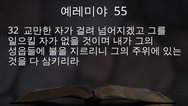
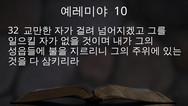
55: 55 -> 10
